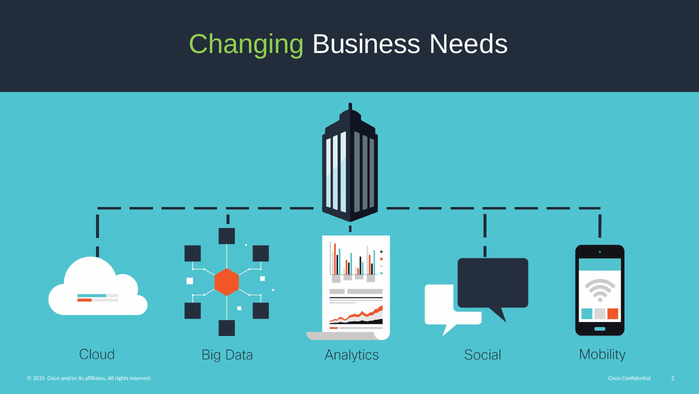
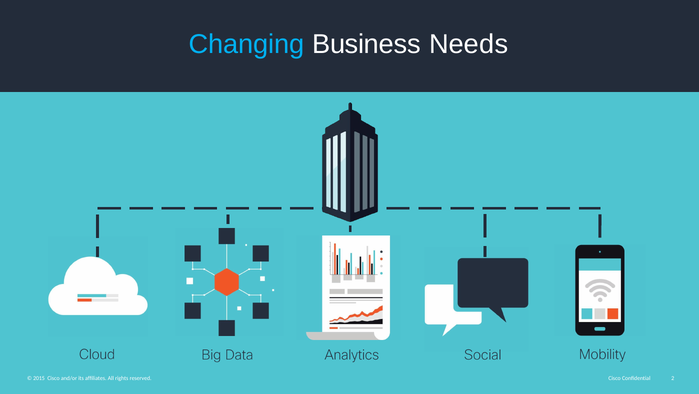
Changing colour: light green -> light blue
